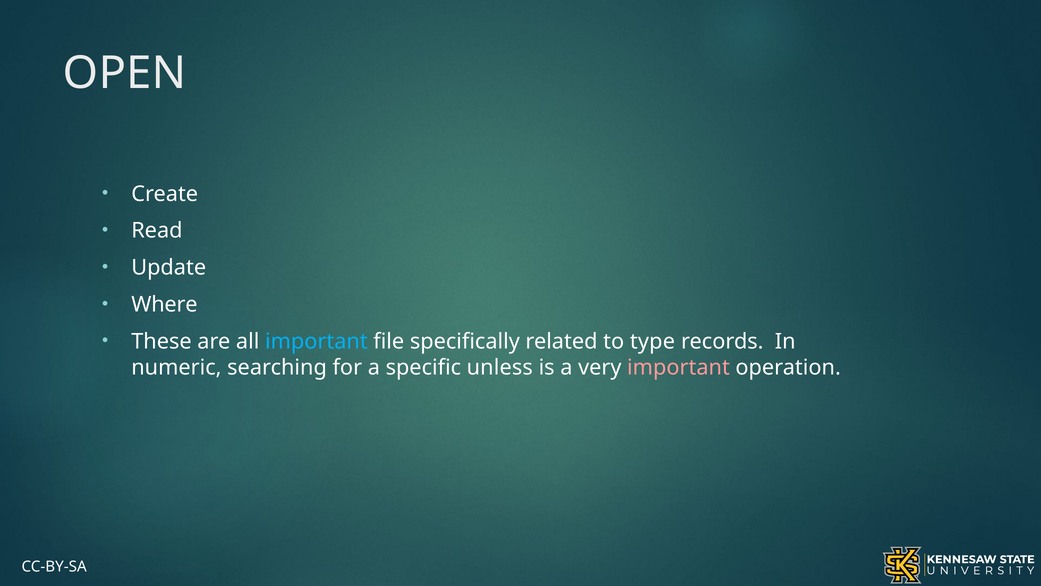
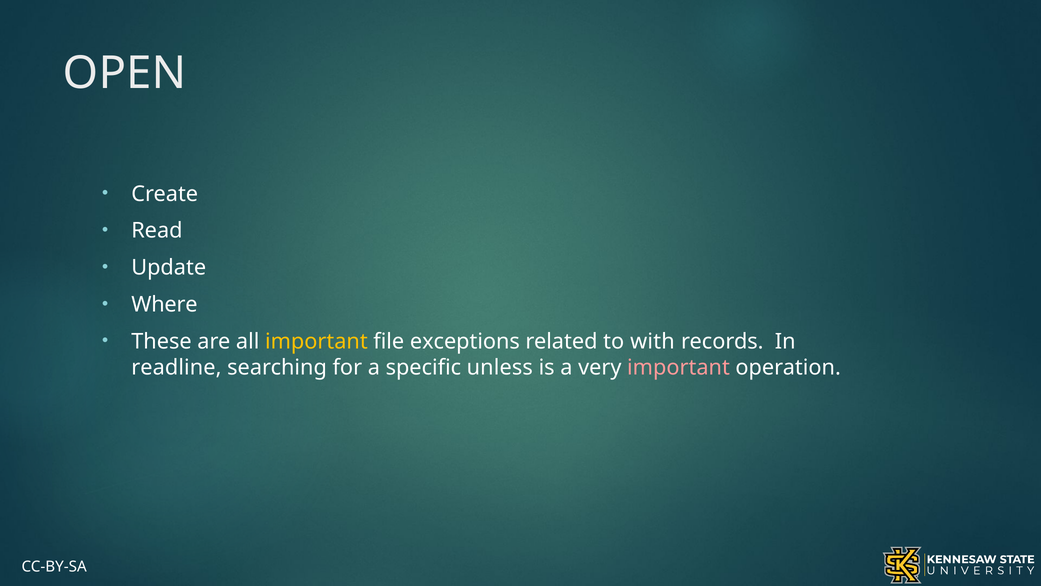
important at (316, 341) colour: light blue -> yellow
specifically: specifically -> exceptions
type: type -> with
numeric: numeric -> readline
